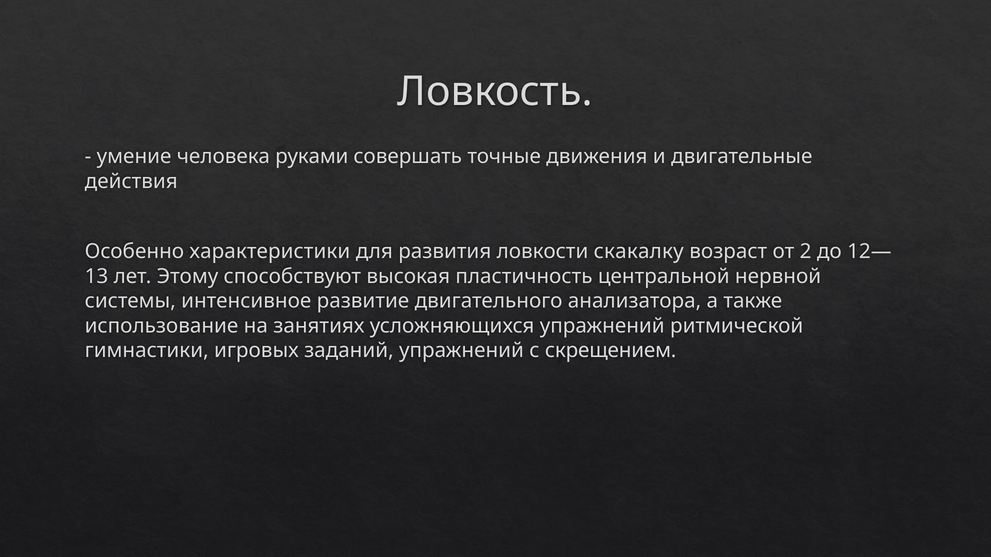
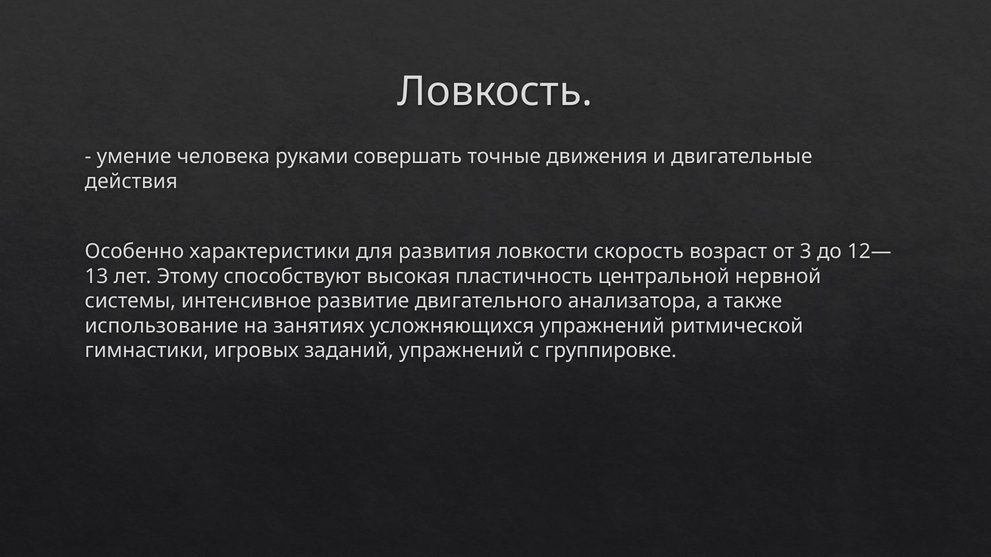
скакалку: скакалку -> скорость
2: 2 -> 3
скрещением: скрещением -> группировке
